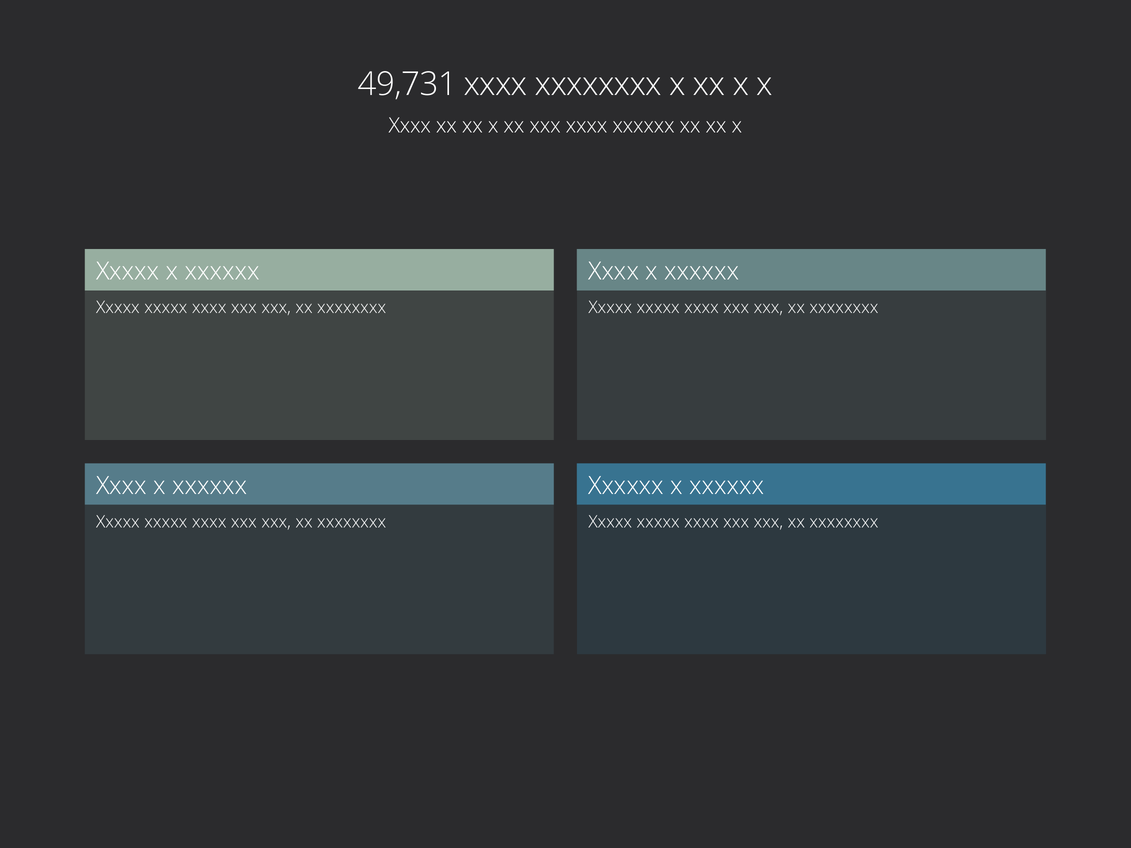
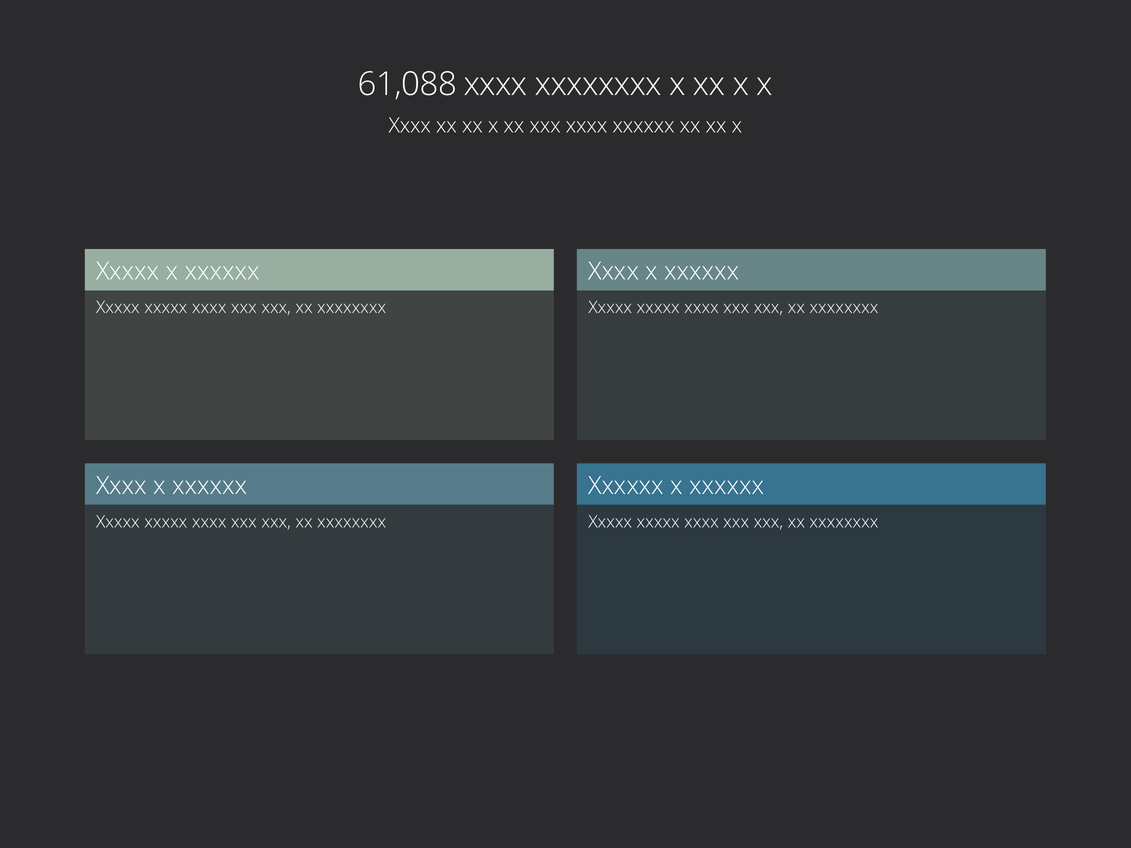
49,731: 49,731 -> 61,088
